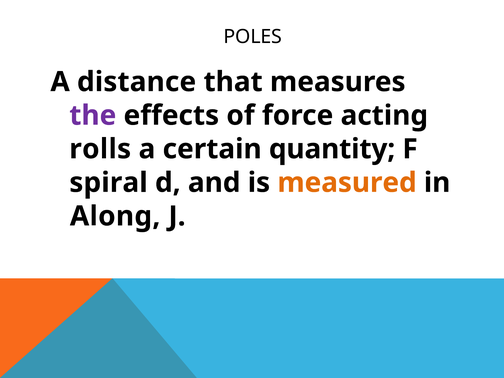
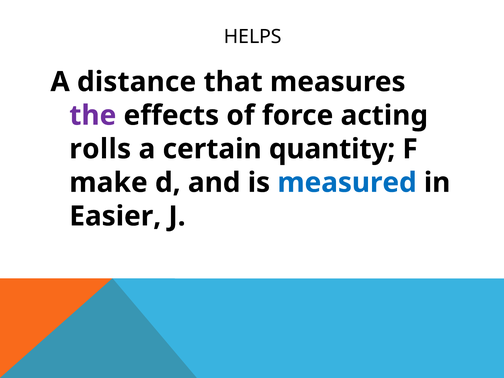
POLES: POLES -> HELPS
spiral: spiral -> make
measured colour: orange -> blue
Along: Along -> Easier
